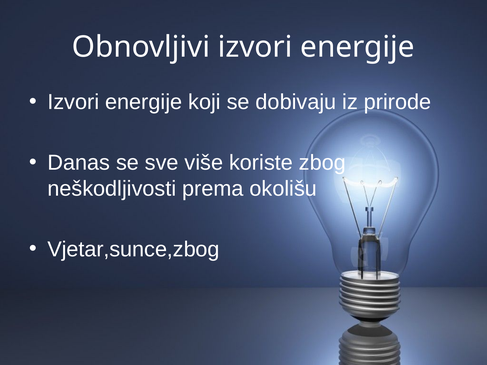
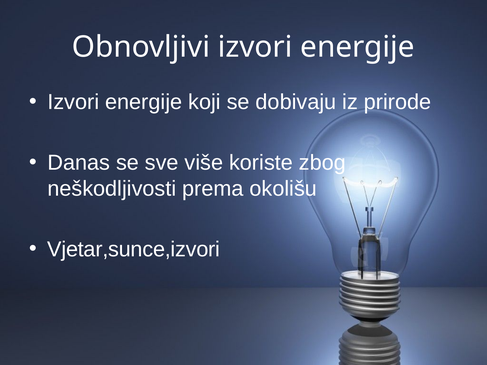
Vjetar,sunce,zbog: Vjetar,sunce,zbog -> Vjetar,sunce,izvori
